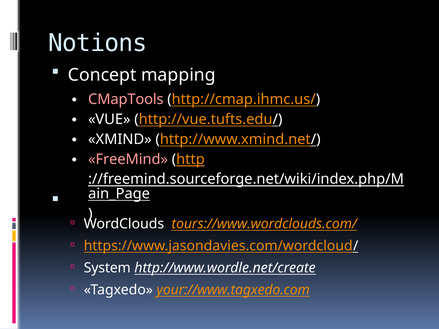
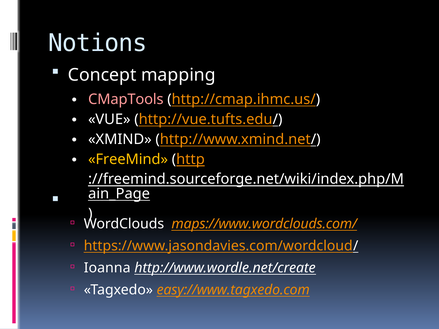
FreeMind colour: pink -> yellow
tours://www.wordclouds.com/: tours://www.wordclouds.com/ -> maps://www.wordclouds.com/
System: System -> Ioanna
your://www.tagxedo.com: your://www.tagxedo.com -> easy://www.tagxedo.com
